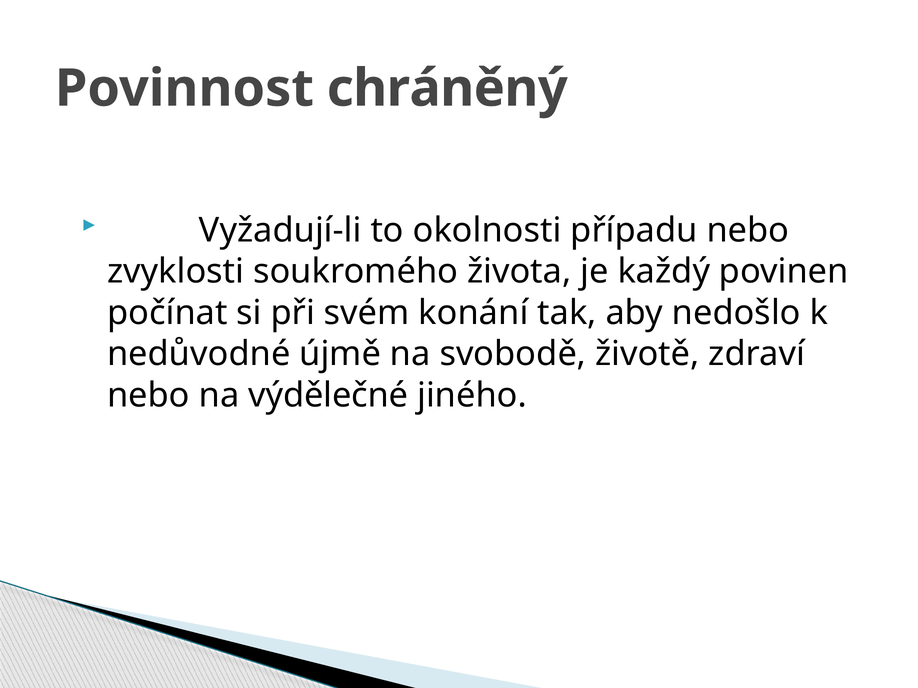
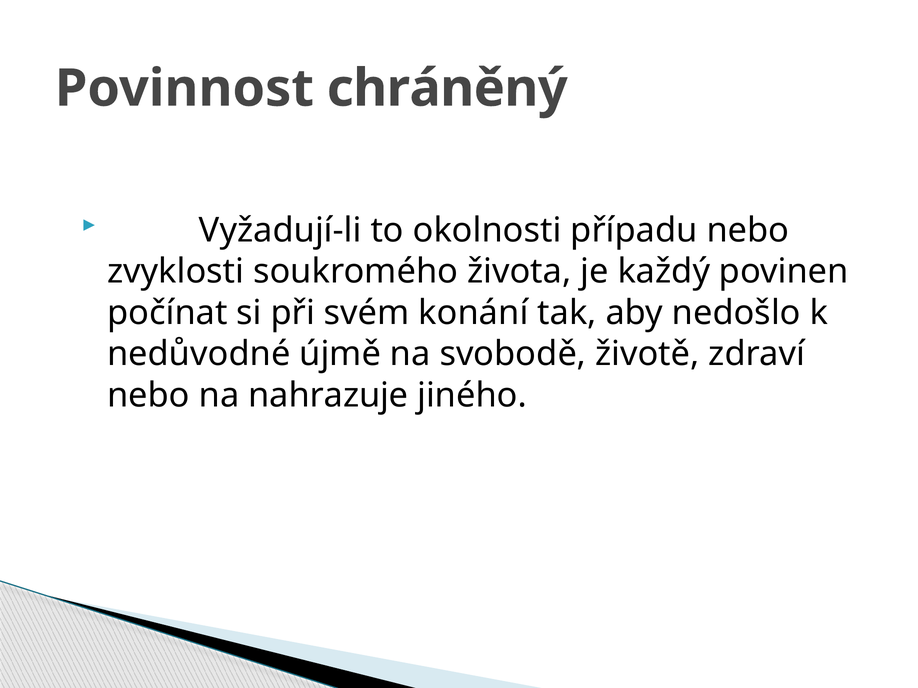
výdělečné: výdělečné -> nahrazuje
